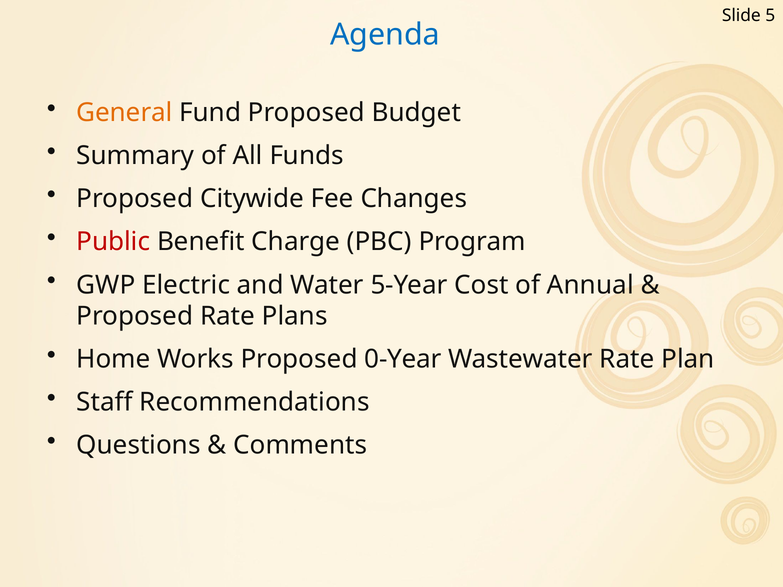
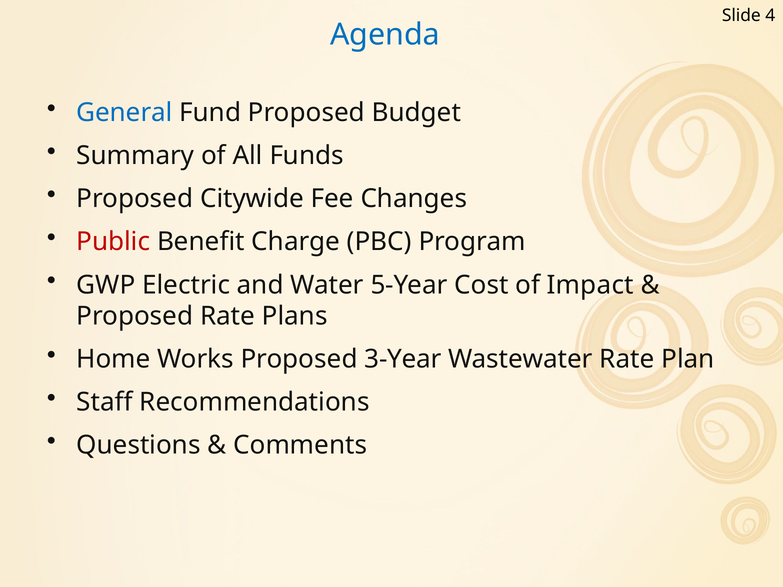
5: 5 -> 4
General colour: orange -> blue
Annual: Annual -> Impact
0-Year: 0-Year -> 3-Year
